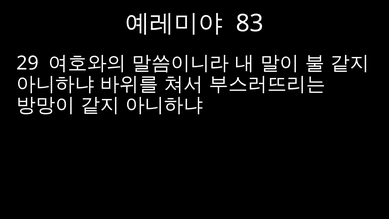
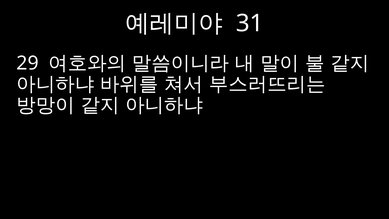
83: 83 -> 31
